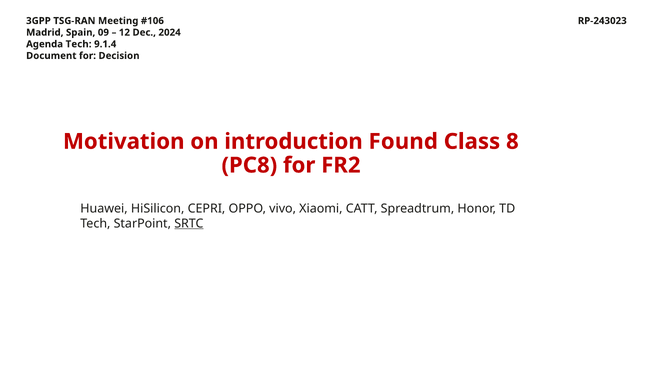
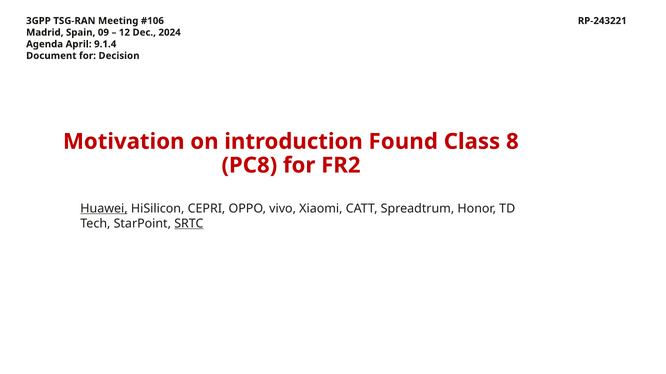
RP-243023: RP-243023 -> RP-243221
Agenda Tech: Tech -> April
Huawei underline: none -> present
